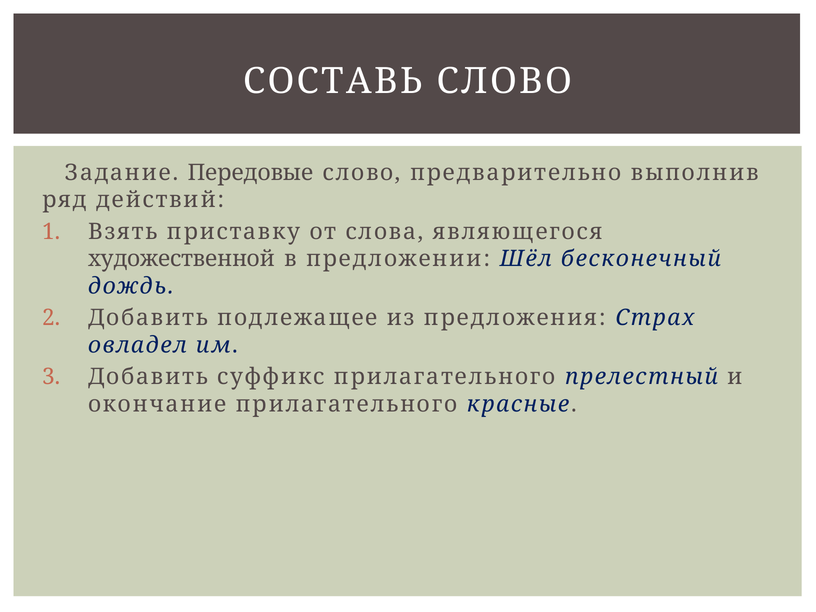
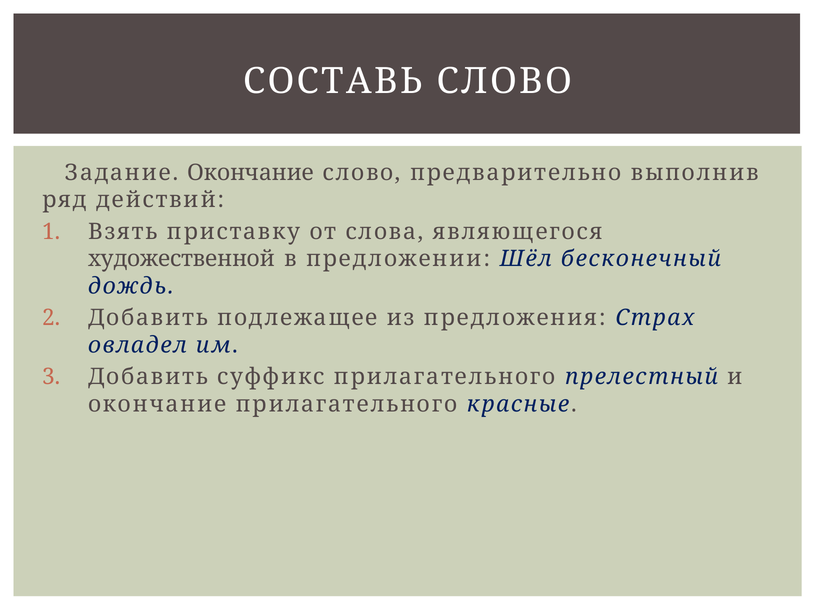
Задание Передовые: Передовые -> Окончание
